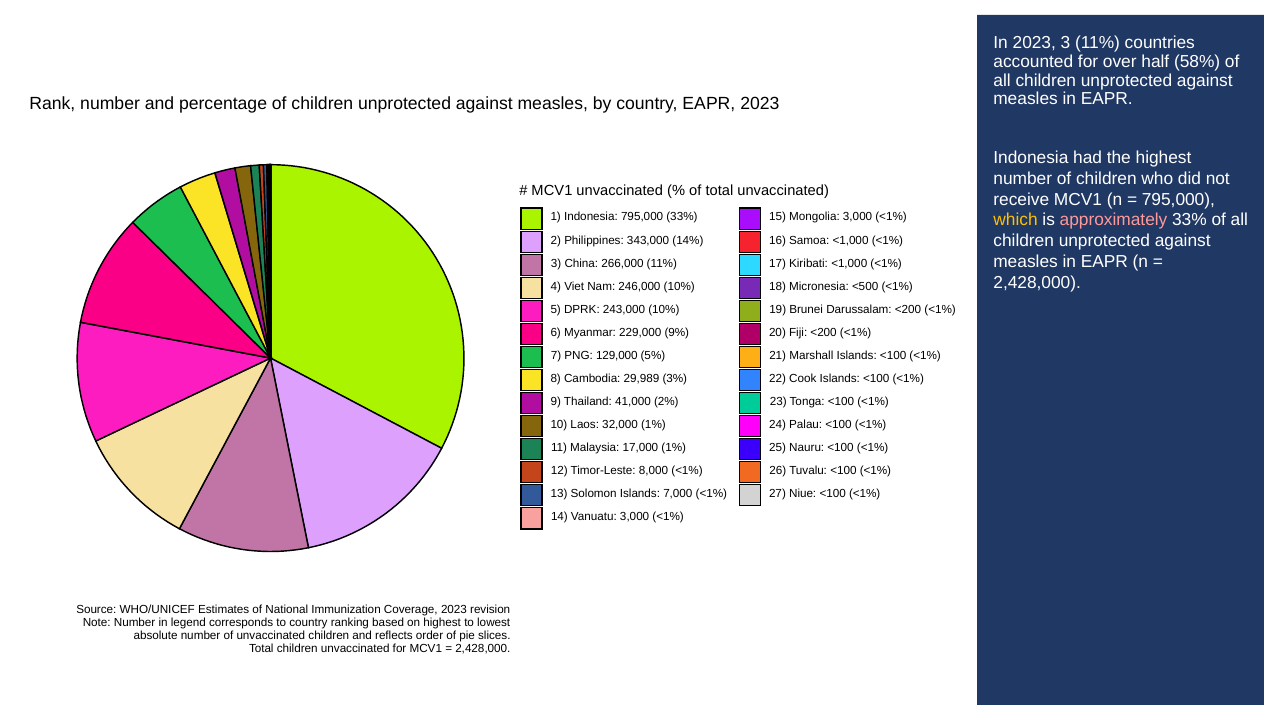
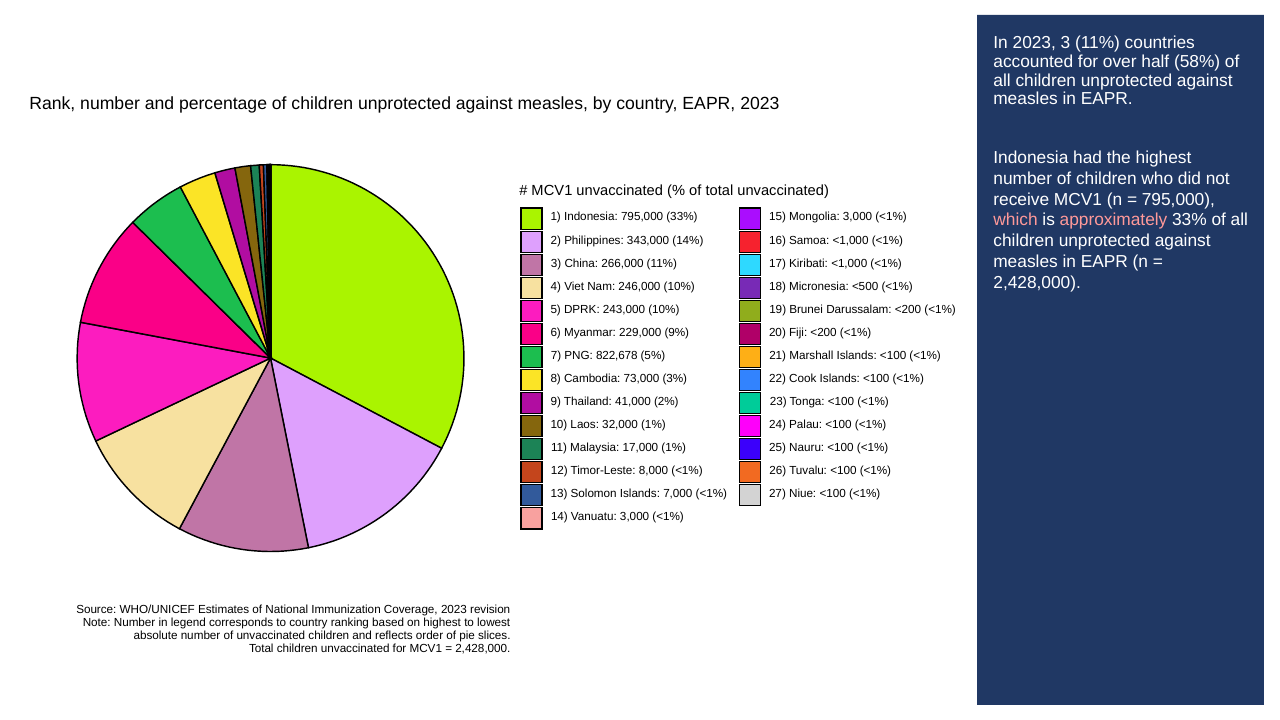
which colour: yellow -> pink
129,000: 129,000 -> 822,678
29,989: 29,989 -> 73,000
